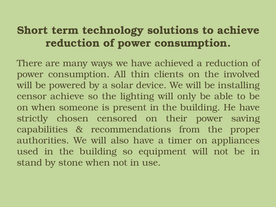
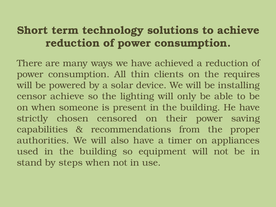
involved: involved -> requires
stone: stone -> steps
